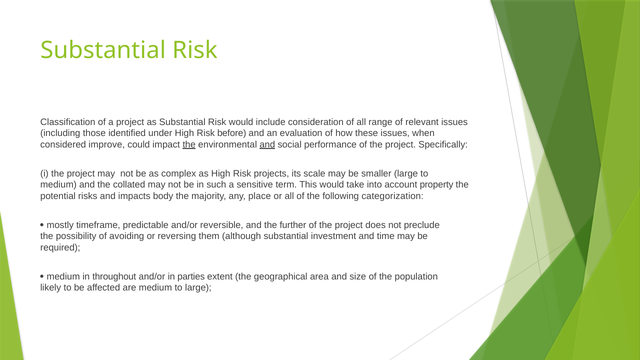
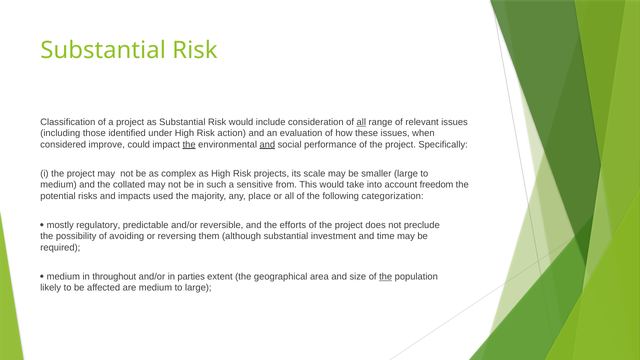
all at (361, 122) underline: none -> present
before: before -> action
term: term -> from
property: property -> freedom
body: body -> used
timeframe: timeframe -> regulatory
further: further -> efforts
the at (386, 277) underline: none -> present
